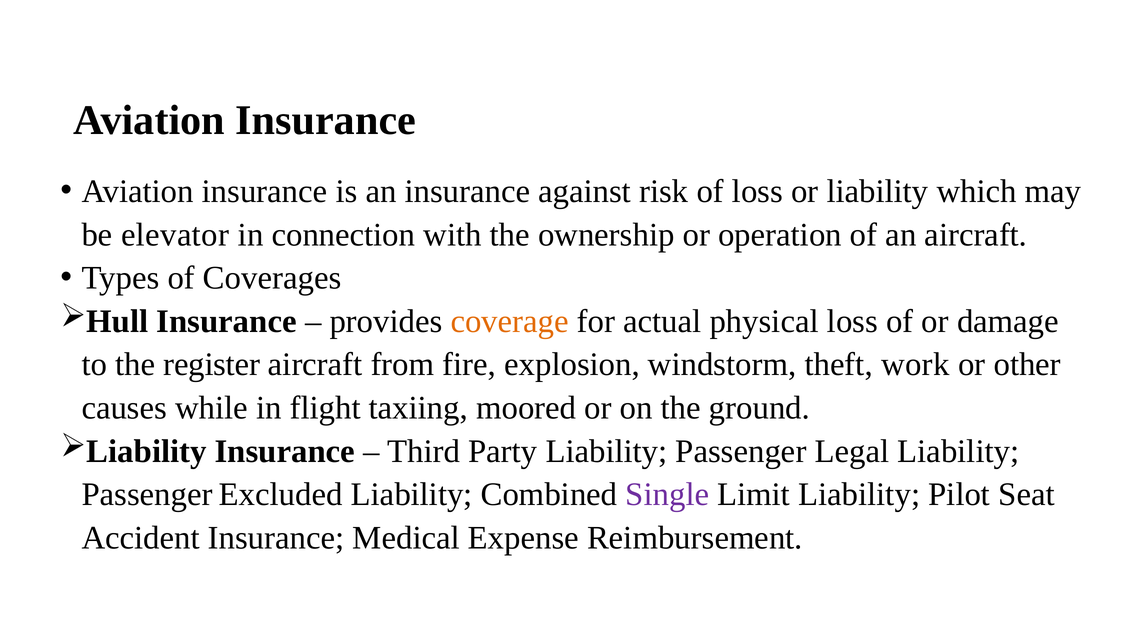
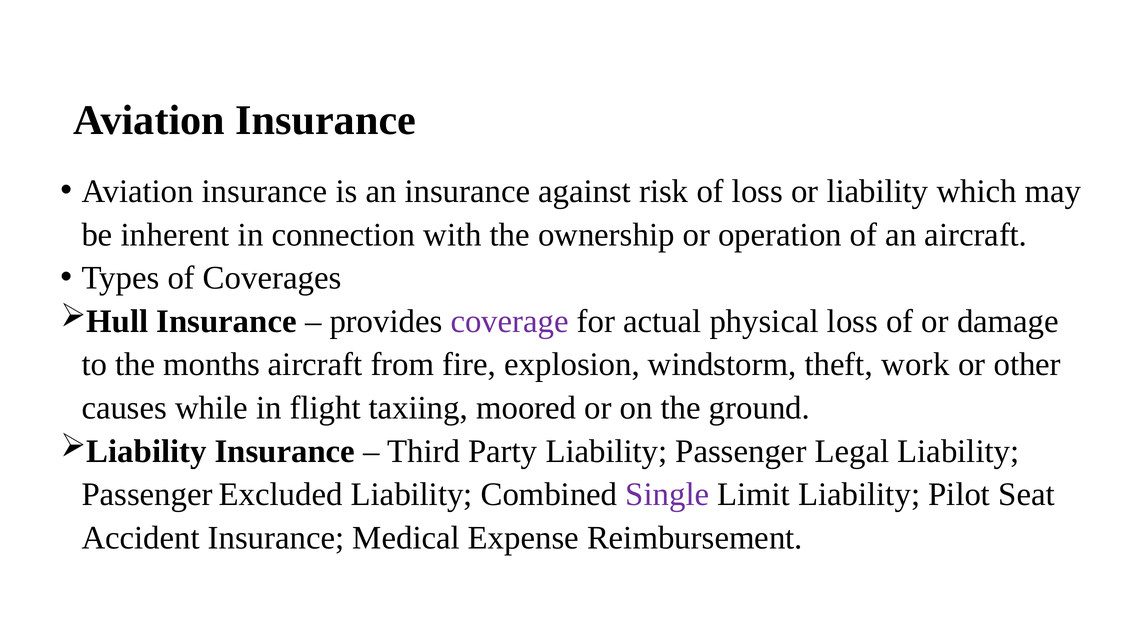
elevator: elevator -> inherent
coverage colour: orange -> purple
register: register -> months
